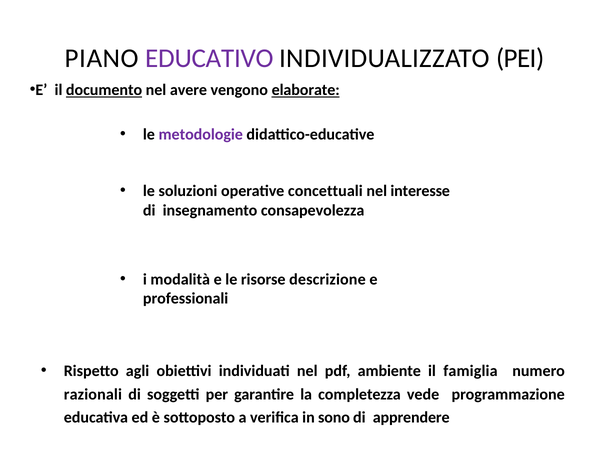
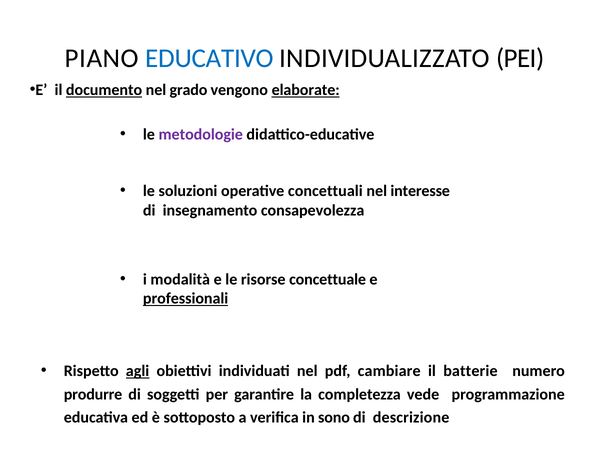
EDUCATIVO colour: purple -> blue
avere: avere -> grado
descrizione: descrizione -> concettuale
professionali underline: none -> present
agli underline: none -> present
ambiente: ambiente -> cambiare
famiglia: famiglia -> batterie
razionali: razionali -> produrre
apprendere: apprendere -> descrizione
